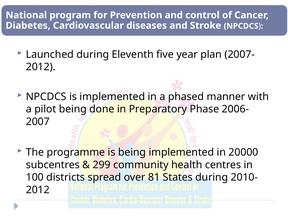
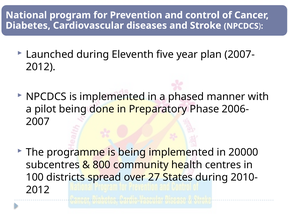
299: 299 -> 800
81: 81 -> 27
